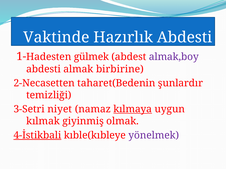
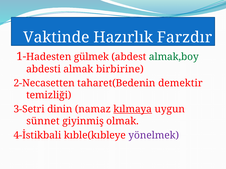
Hazırlık Abdesti: Abdesti -> Farzdır
almak,boy colour: purple -> green
şunlardır: şunlardır -> demektir
niyet: niyet -> dinin
kılmak: kılmak -> sünnet
4-İstikbali underline: present -> none
